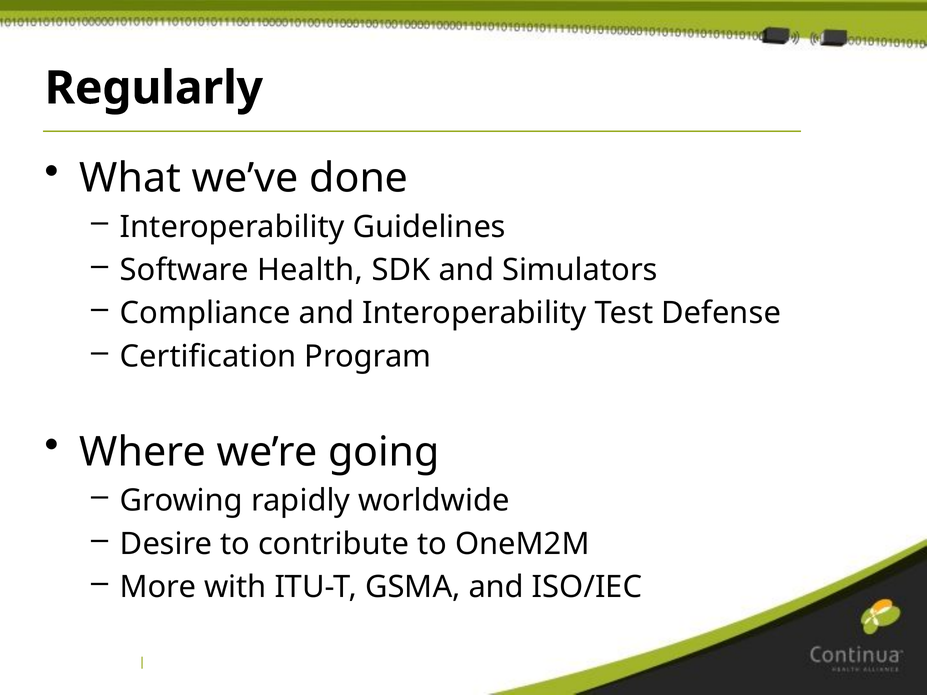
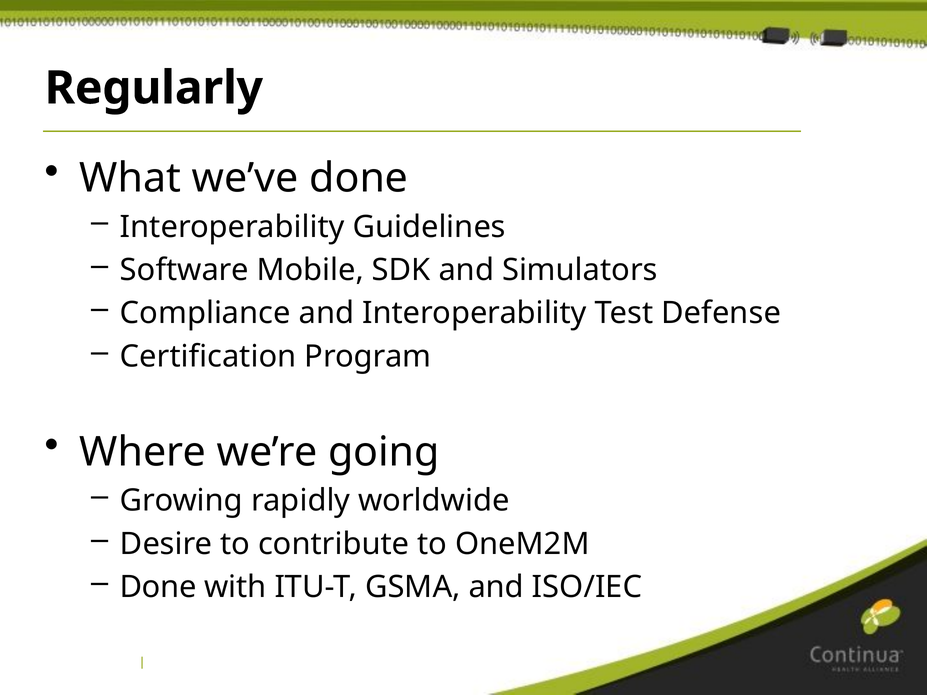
Health: Health -> Mobile
More at (158, 587): More -> Done
